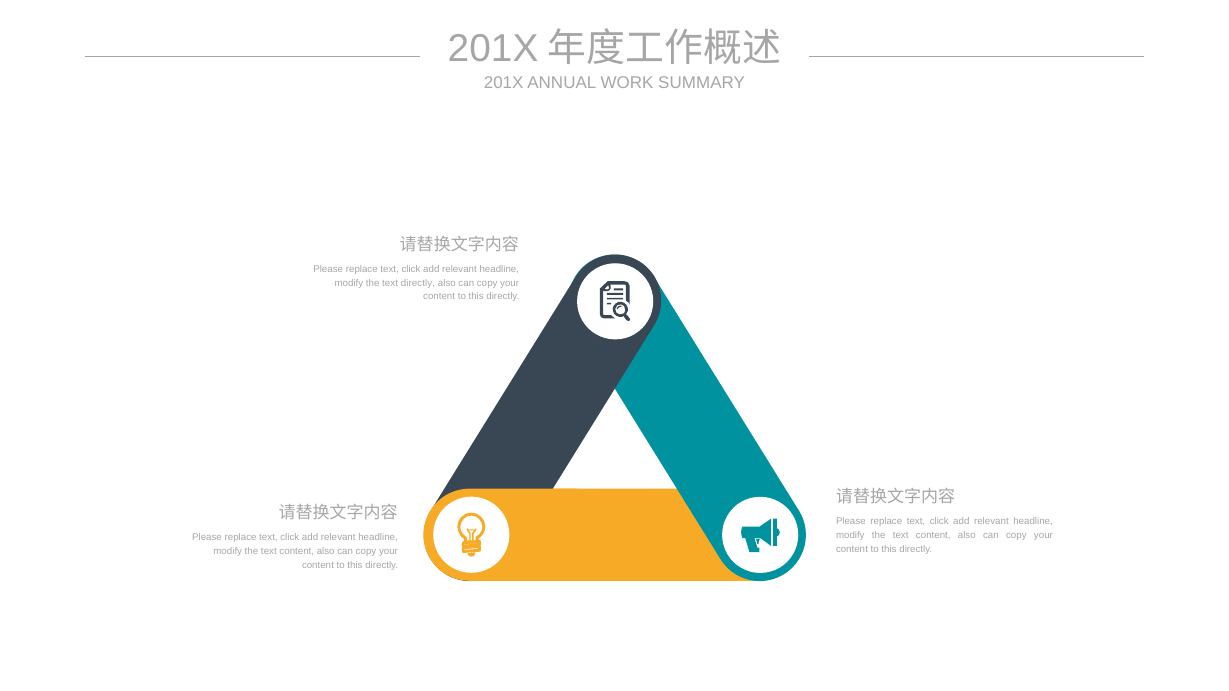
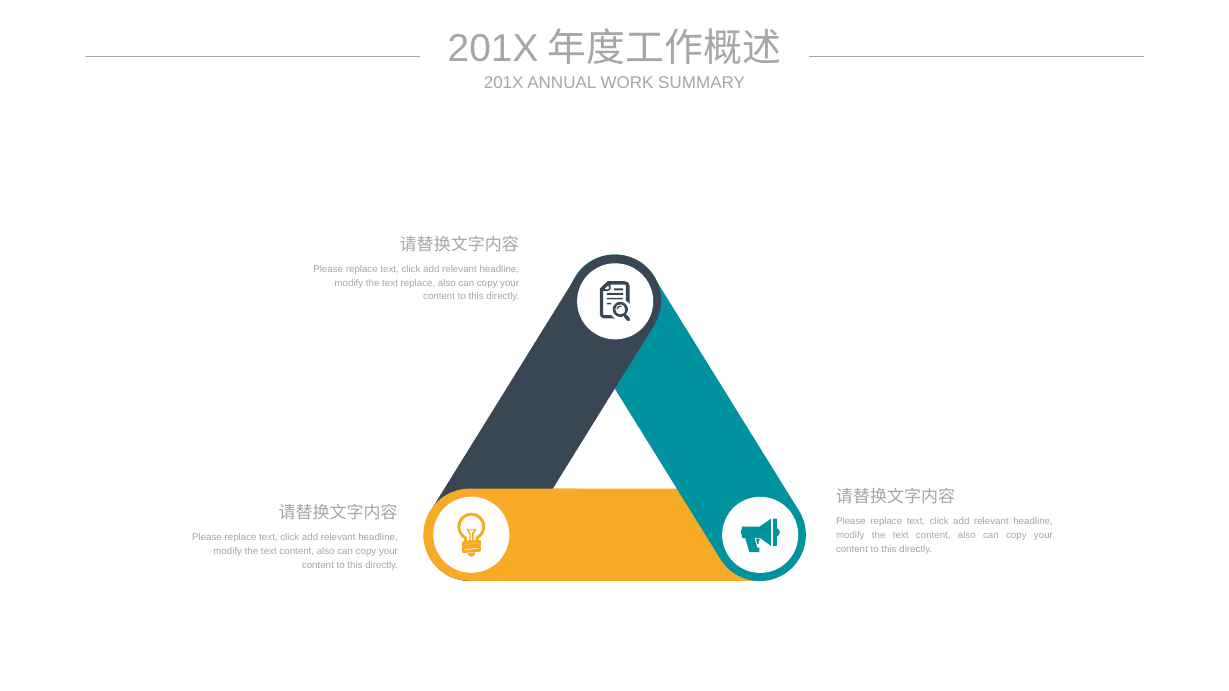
text directly: directly -> replace
